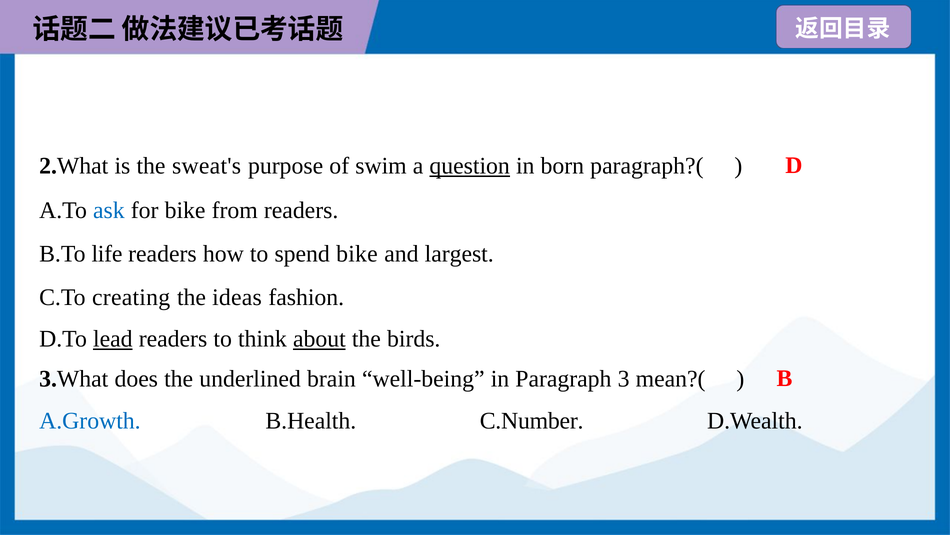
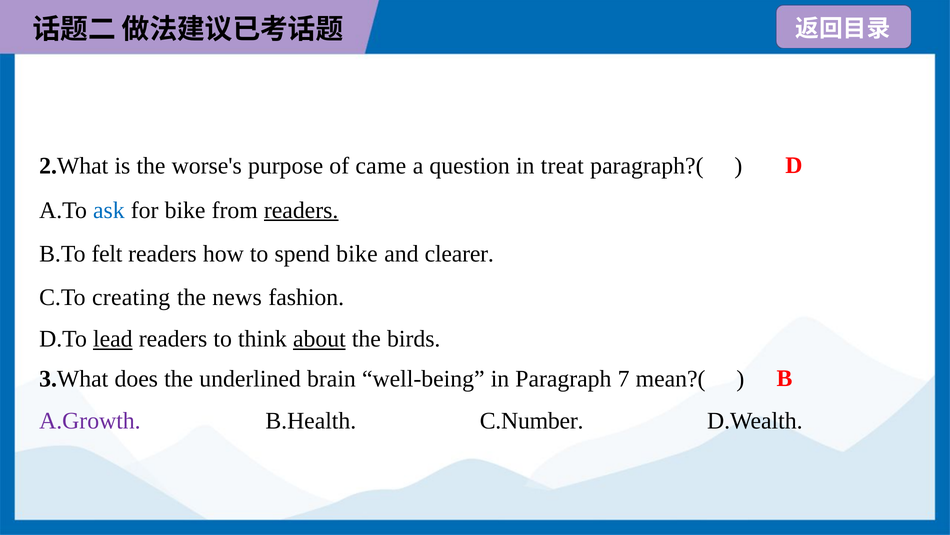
sweat's: sweat's -> worse's
swim: swim -> came
question underline: present -> none
born: born -> treat
readers at (301, 210) underline: none -> present
life: life -> felt
largest: largest -> clearer
ideas: ideas -> news
3: 3 -> 7
A.Growth colour: blue -> purple
